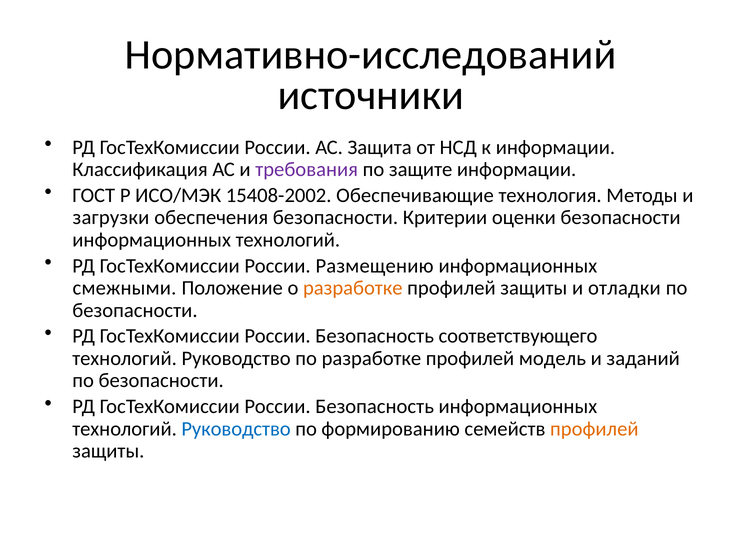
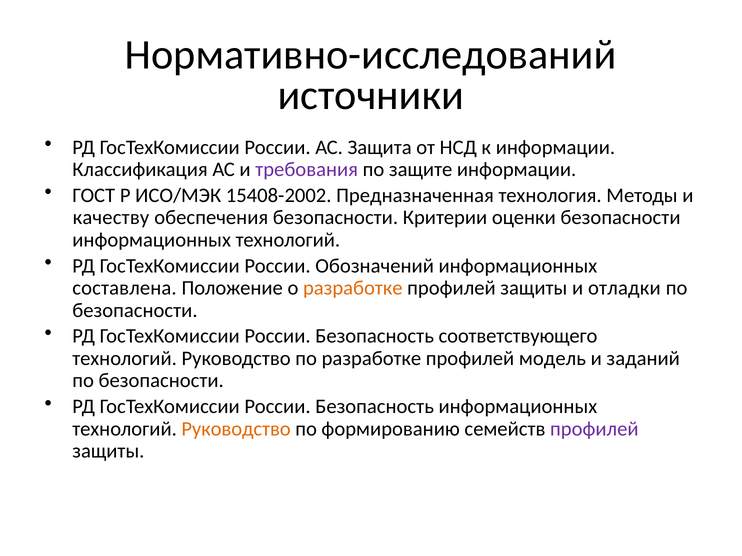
Обеспечивающие: Обеспечивающие -> Предназначенная
загрузки: загрузки -> качеству
Размещению: Размещению -> Обозначений
смежными: смежными -> составлена
Руководство at (236, 429) colour: blue -> orange
профилей at (594, 429) colour: orange -> purple
